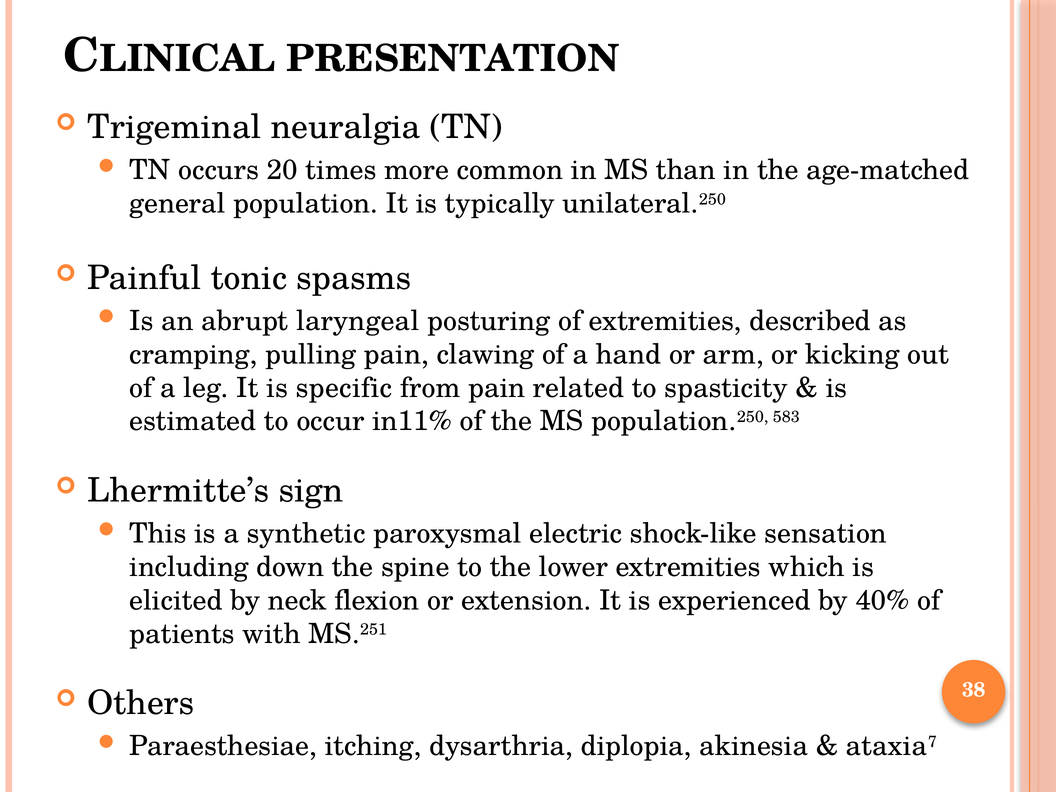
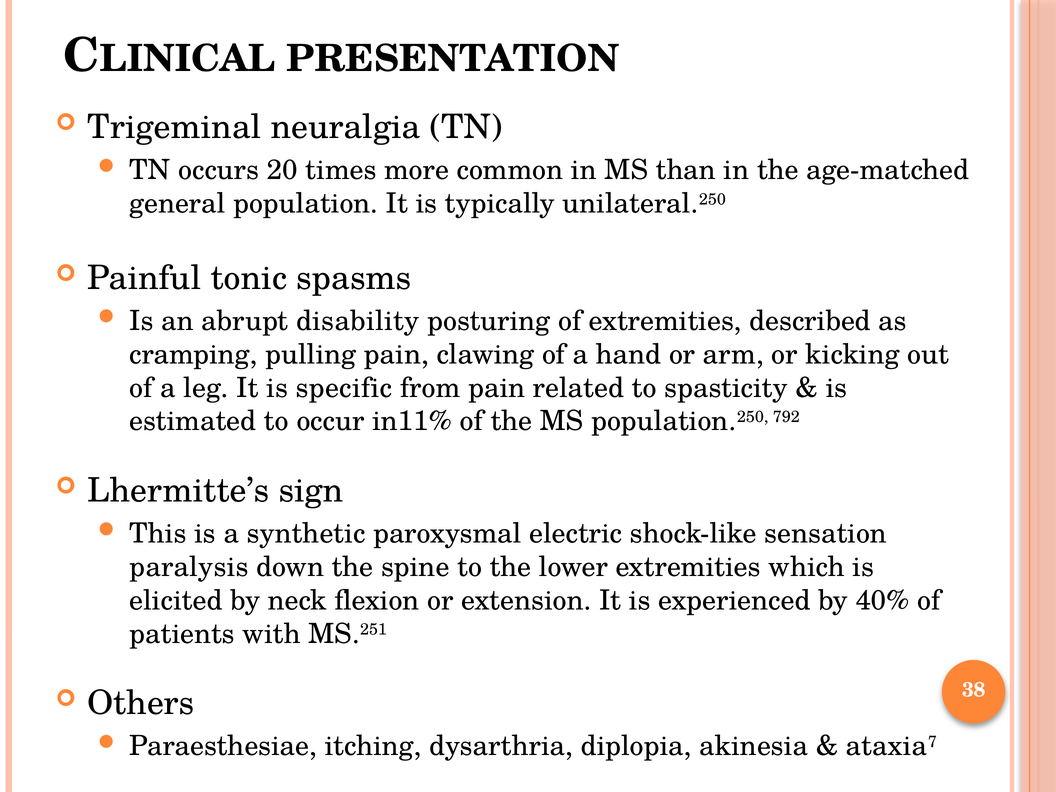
laryngeal: laryngeal -> disability
583: 583 -> 792
including: including -> paralysis
